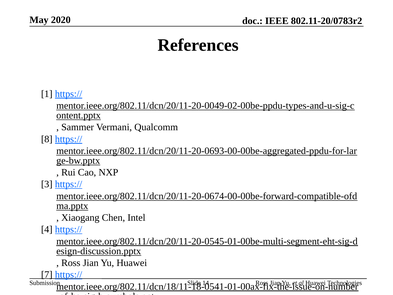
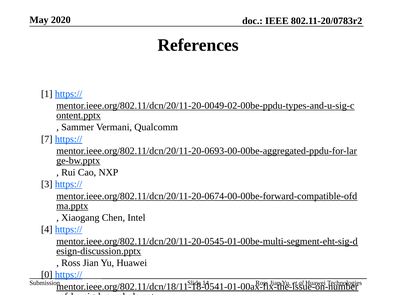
8: 8 -> 7
7: 7 -> 0
